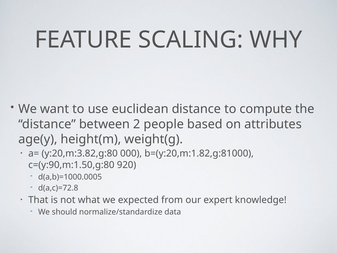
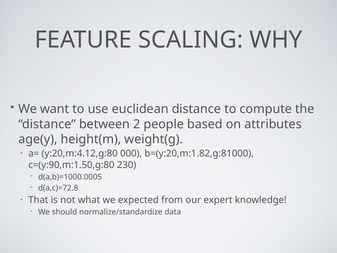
y:20,m:3.82,g:80: y:20,m:3.82,g:80 -> y:20,m:4.12,g:80
920: 920 -> 230
